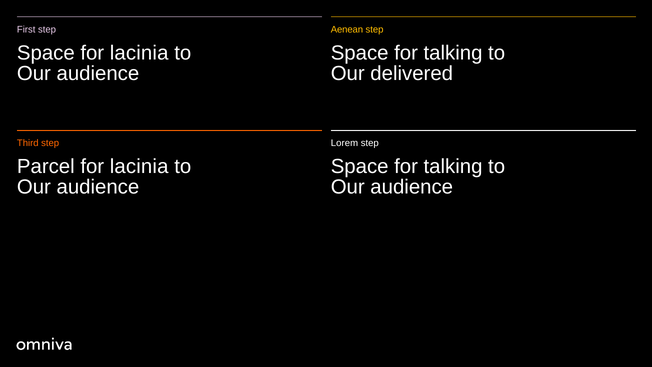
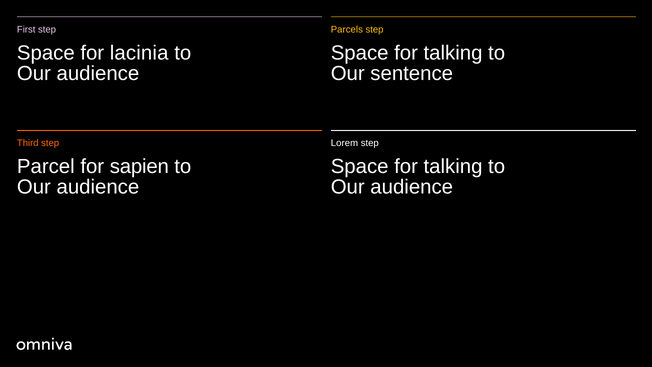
Aenean: Aenean -> Parcels
delivered: delivered -> sentence
lacinia at (139, 166): lacinia -> sapien
